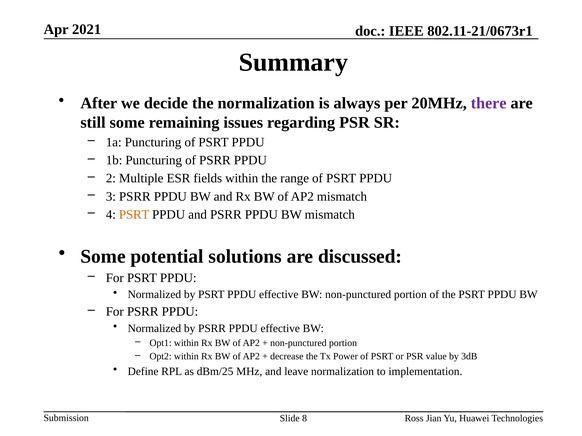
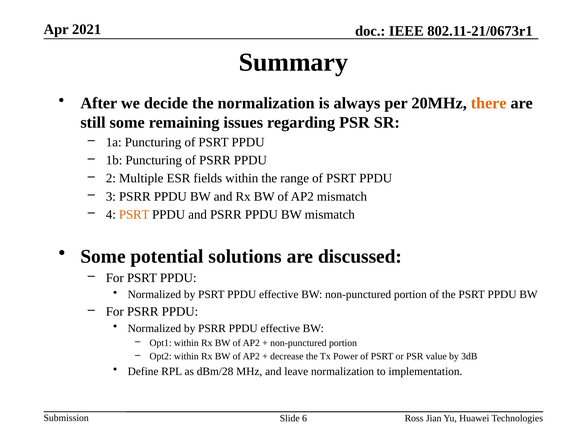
there colour: purple -> orange
dBm/25: dBm/25 -> dBm/28
8: 8 -> 6
